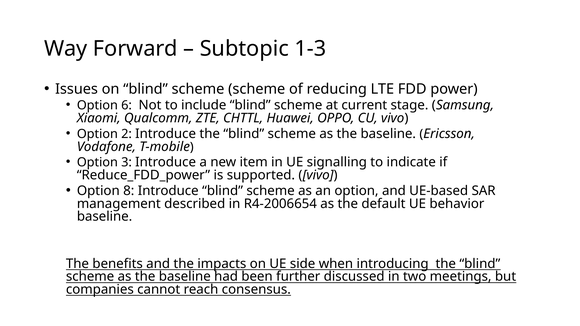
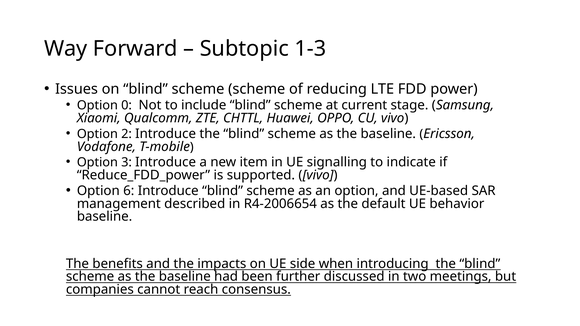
6: 6 -> 0
8: 8 -> 6
